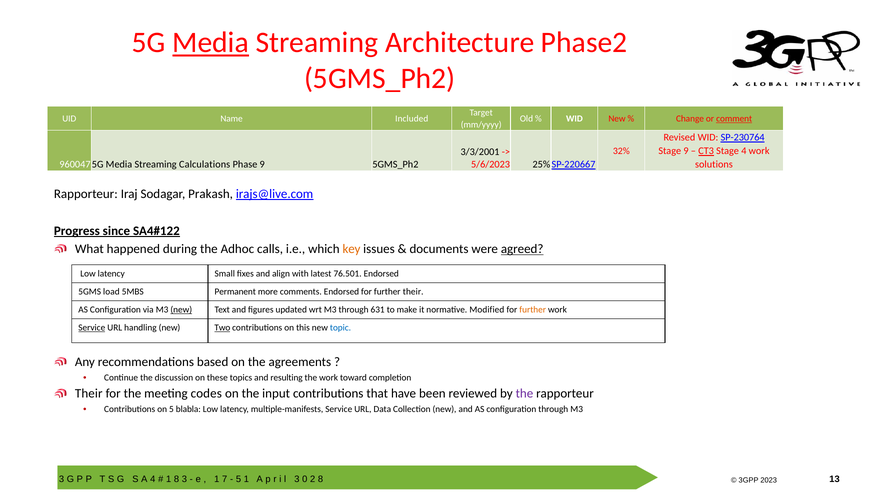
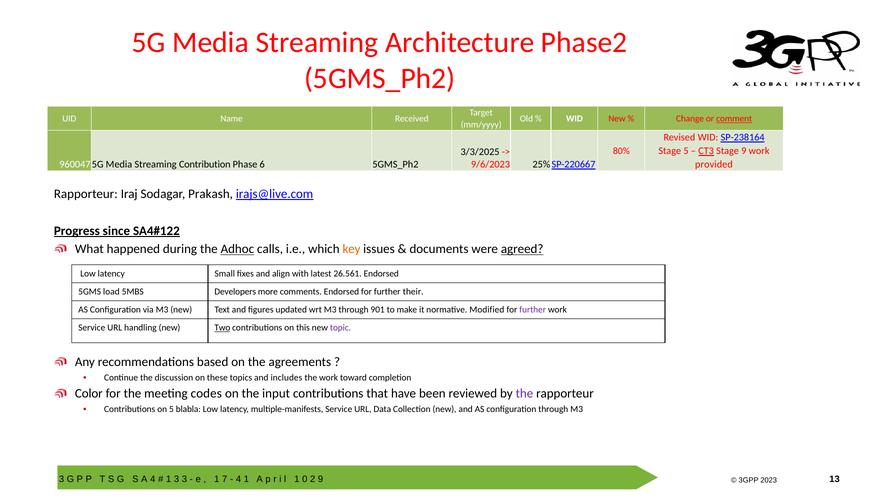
Media at (211, 43) underline: present -> none
Included: Included -> Received
SP-230764: SP-230764 -> SP-238164
Stage 9: 9 -> 5
Stage 4: 4 -> 9
32%: 32% -> 80%
3/3/2001: 3/3/2001 -> 3/3/2025
Calculations: Calculations -> Contribution
Phase 9: 9 -> 6
5/6/2023: 5/6/2023 -> 9/6/2023
solutions: solutions -> provided
Adhoc underline: none -> present
76.501: 76.501 -> 26.561
Permanent: Permanent -> Developers
new at (181, 310) underline: present -> none
631: 631 -> 901
further at (533, 310) colour: orange -> purple
Service at (92, 328) underline: present -> none
topic colour: blue -> purple
resulting: resulting -> includes
Their at (89, 393): Their -> Color
8 at (177, 479): 8 -> 3
5 at (238, 479): 5 -> 4
3 at (297, 479): 3 -> 1
2 8: 8 -> 9
